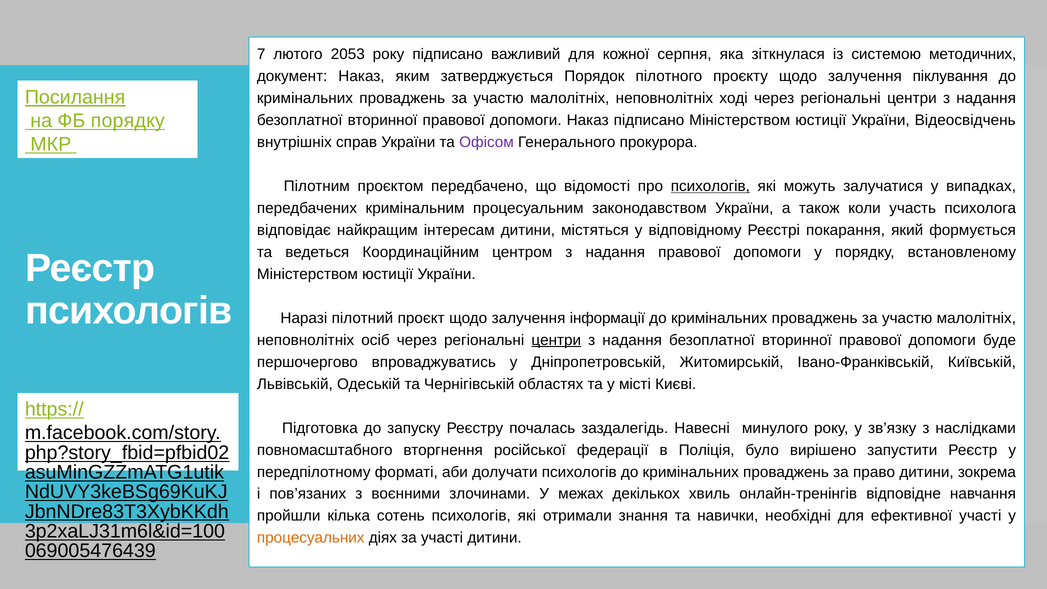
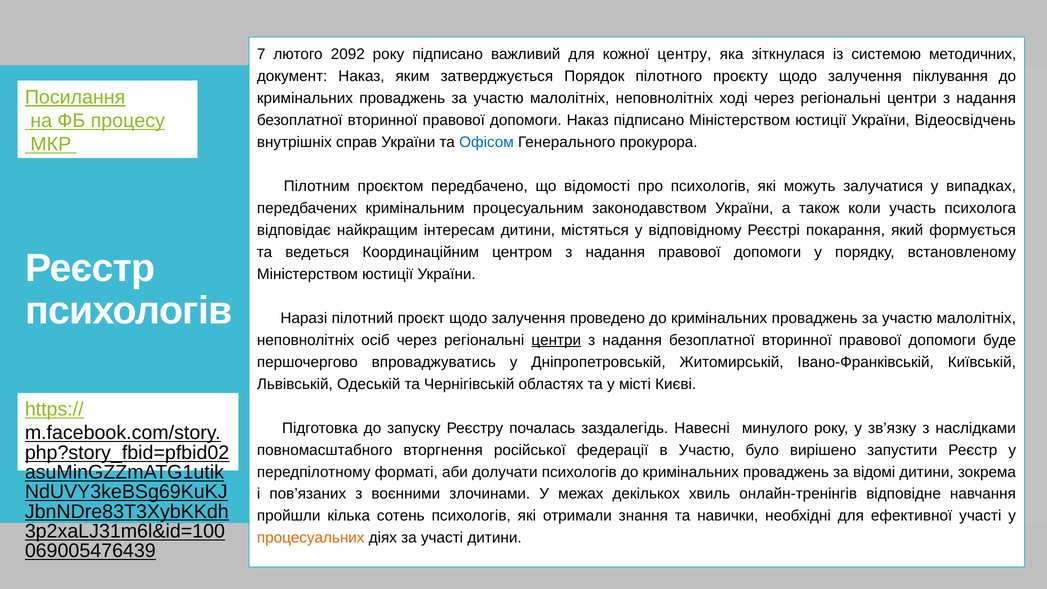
2053: 2053 -> 2092
серпня: серпня -> центру
ФБ порядку: порядку -> процесу
Офісом colour: purple -> blue
психологів at (710, 186) underline: present -> none
інформації: інформації -> проведено
в Поліція: Поліція -> Участю
право: право -> відомі
